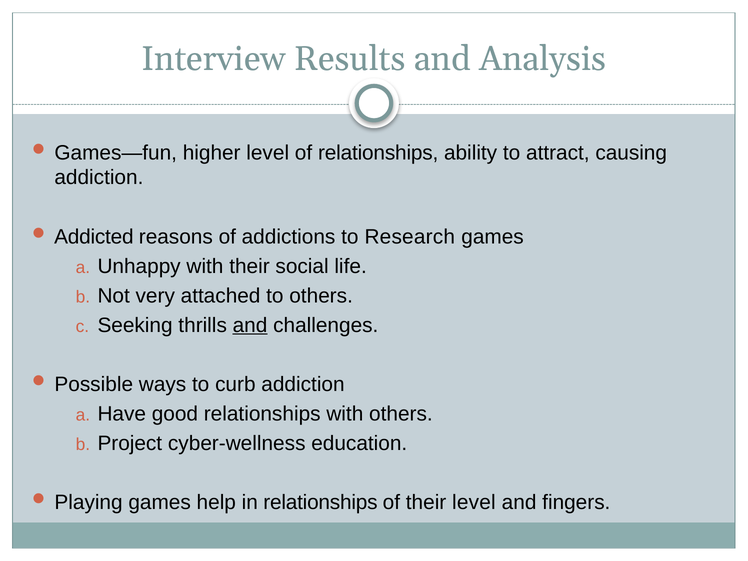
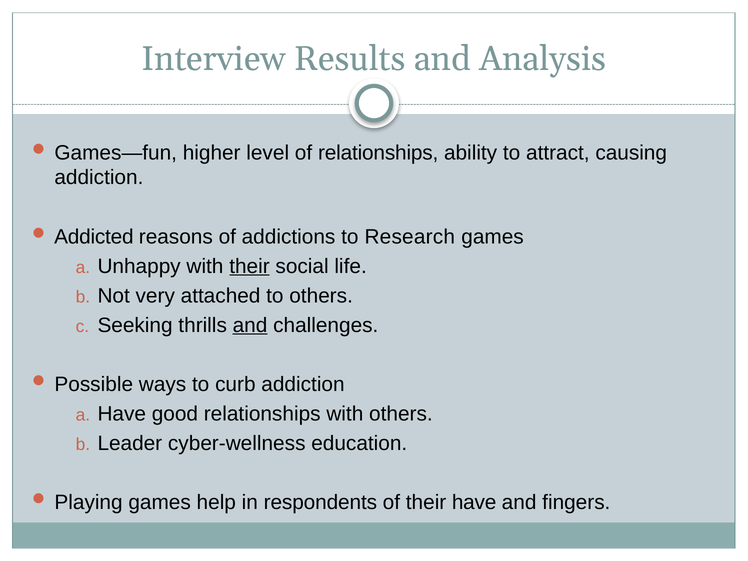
their at (249, 266) underline: none -> present
Project: Project -> Leader
in relationships: relationships -> respondents
their level: level -> have
